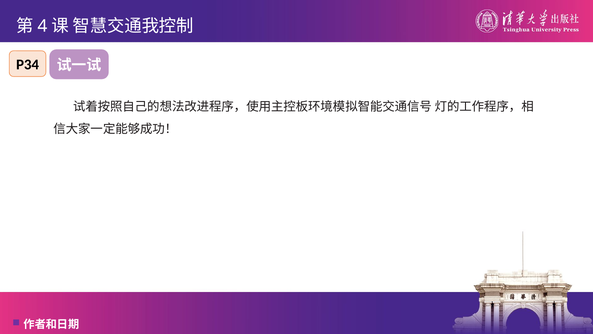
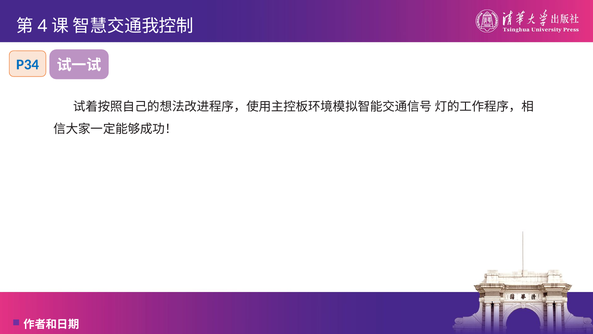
P34 colour: black -> blue
